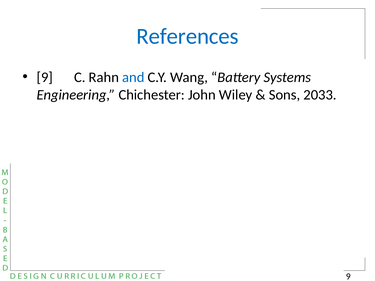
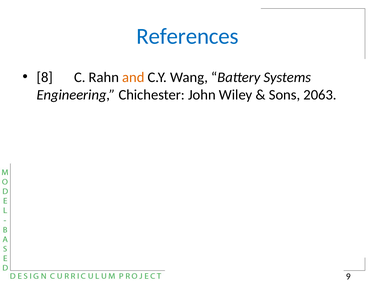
9 at (45, 77): 9 -> 8
and colour: blue -> orange
2033: 2033 -> 2063
